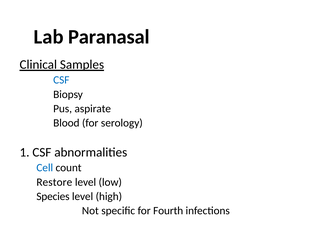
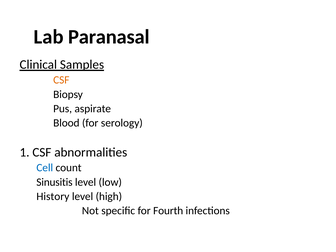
CSF at (61, 80) colour: blue -> orange
Restore: Restore -> Sinusitis
Species: Species -> History
